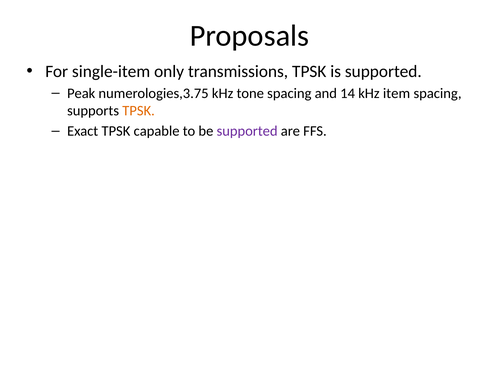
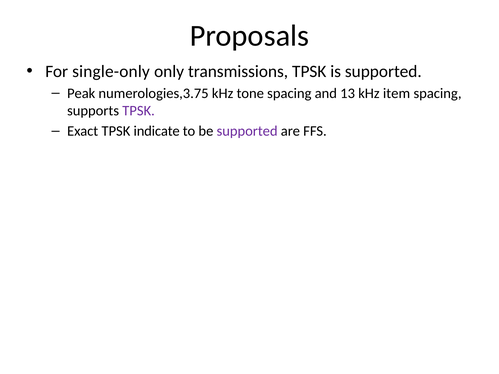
single-item: single-item -> single-only
14: 14 -> 13
TPSK at (139, 111) colour: orange -> purple
capable: capable -> indicate
